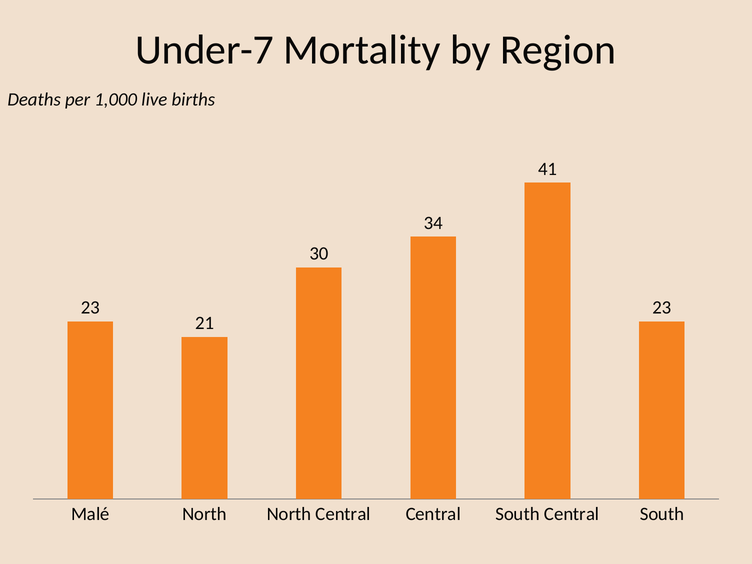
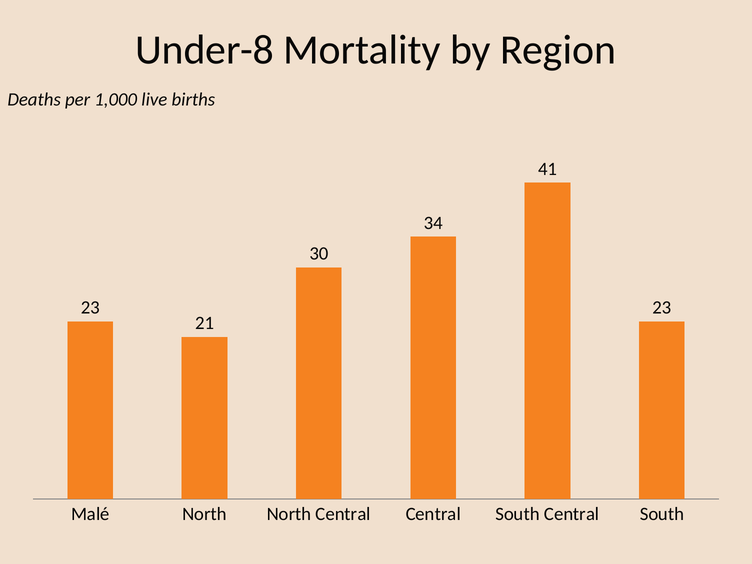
Under-7: Under-7 -> Under-8
